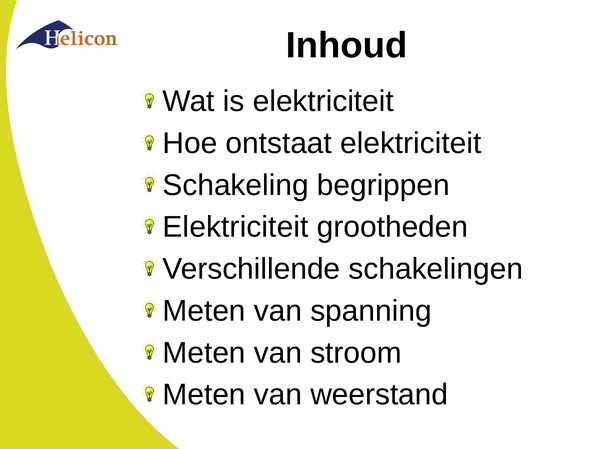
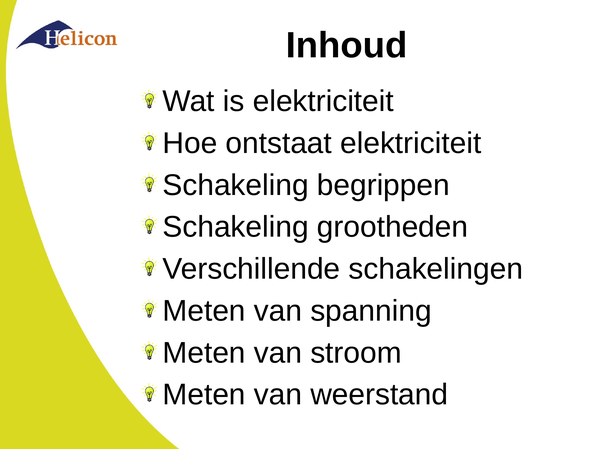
Elektriciteit at (236, 227): Elektriciteit -> Schakeling
